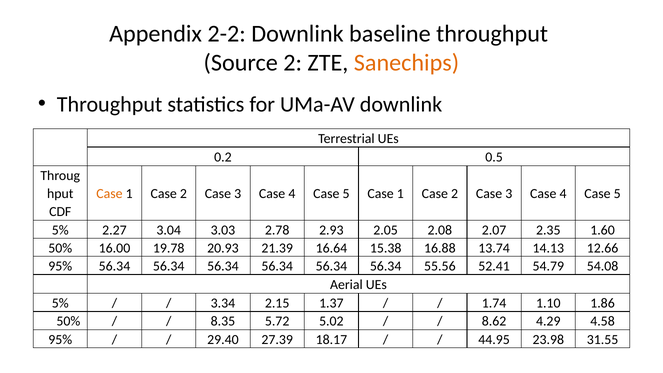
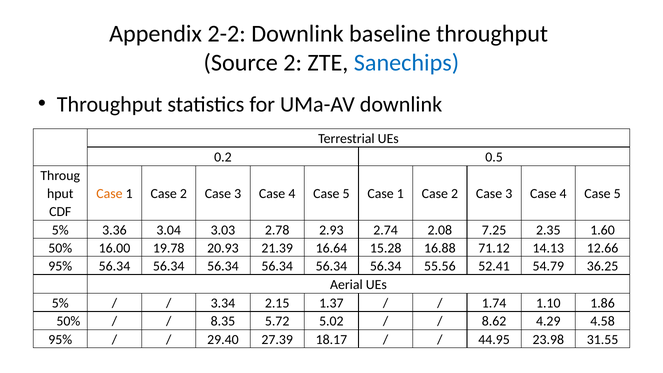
Sanechips colour: orange -> blue
2.27: 2.27 -> 3.36
2.05: 2.05 -> 2.74
2.07: 2.07 -> 7.25
15.38: 15.38 -> 15.28
13.74: 13.74 -> 71.12
54.08: 54.08 -> 36.25
